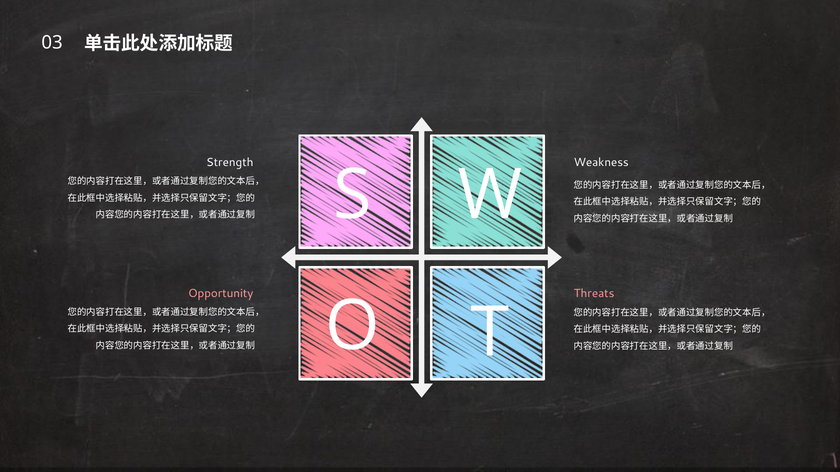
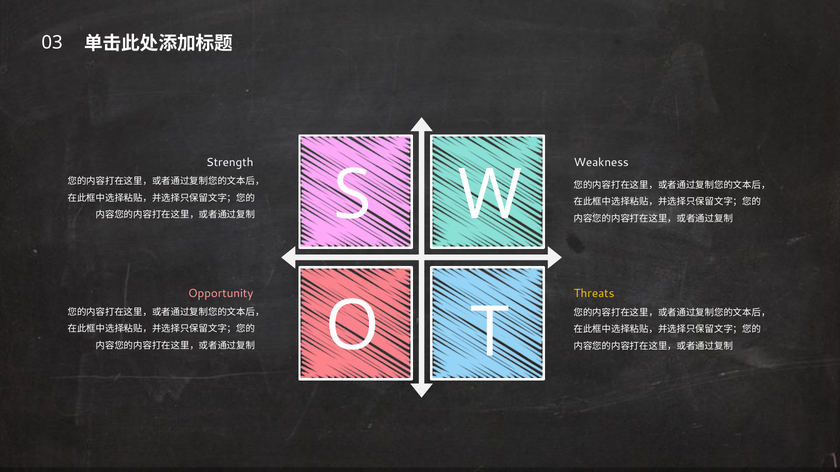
Threats colour: pink -> yellow
